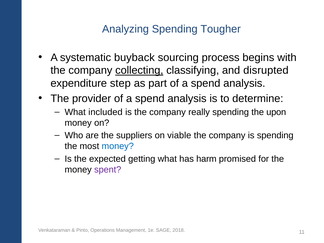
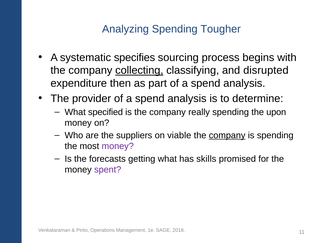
buyback: buyback -> specifies
step: step -> then
included: included -> specified
company at (227, 135) underline: none -> present
money at (118, 146) colour: blue -> purple
expected: expected -> forecasts
harm: harm -> skills
